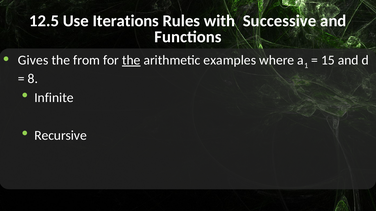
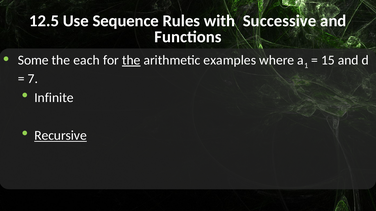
Iterations: Iterations -> Sequence
Gives: Gives -> Some
from: from -> each
8: 8 -> 7
Recursive underline: none -> present
